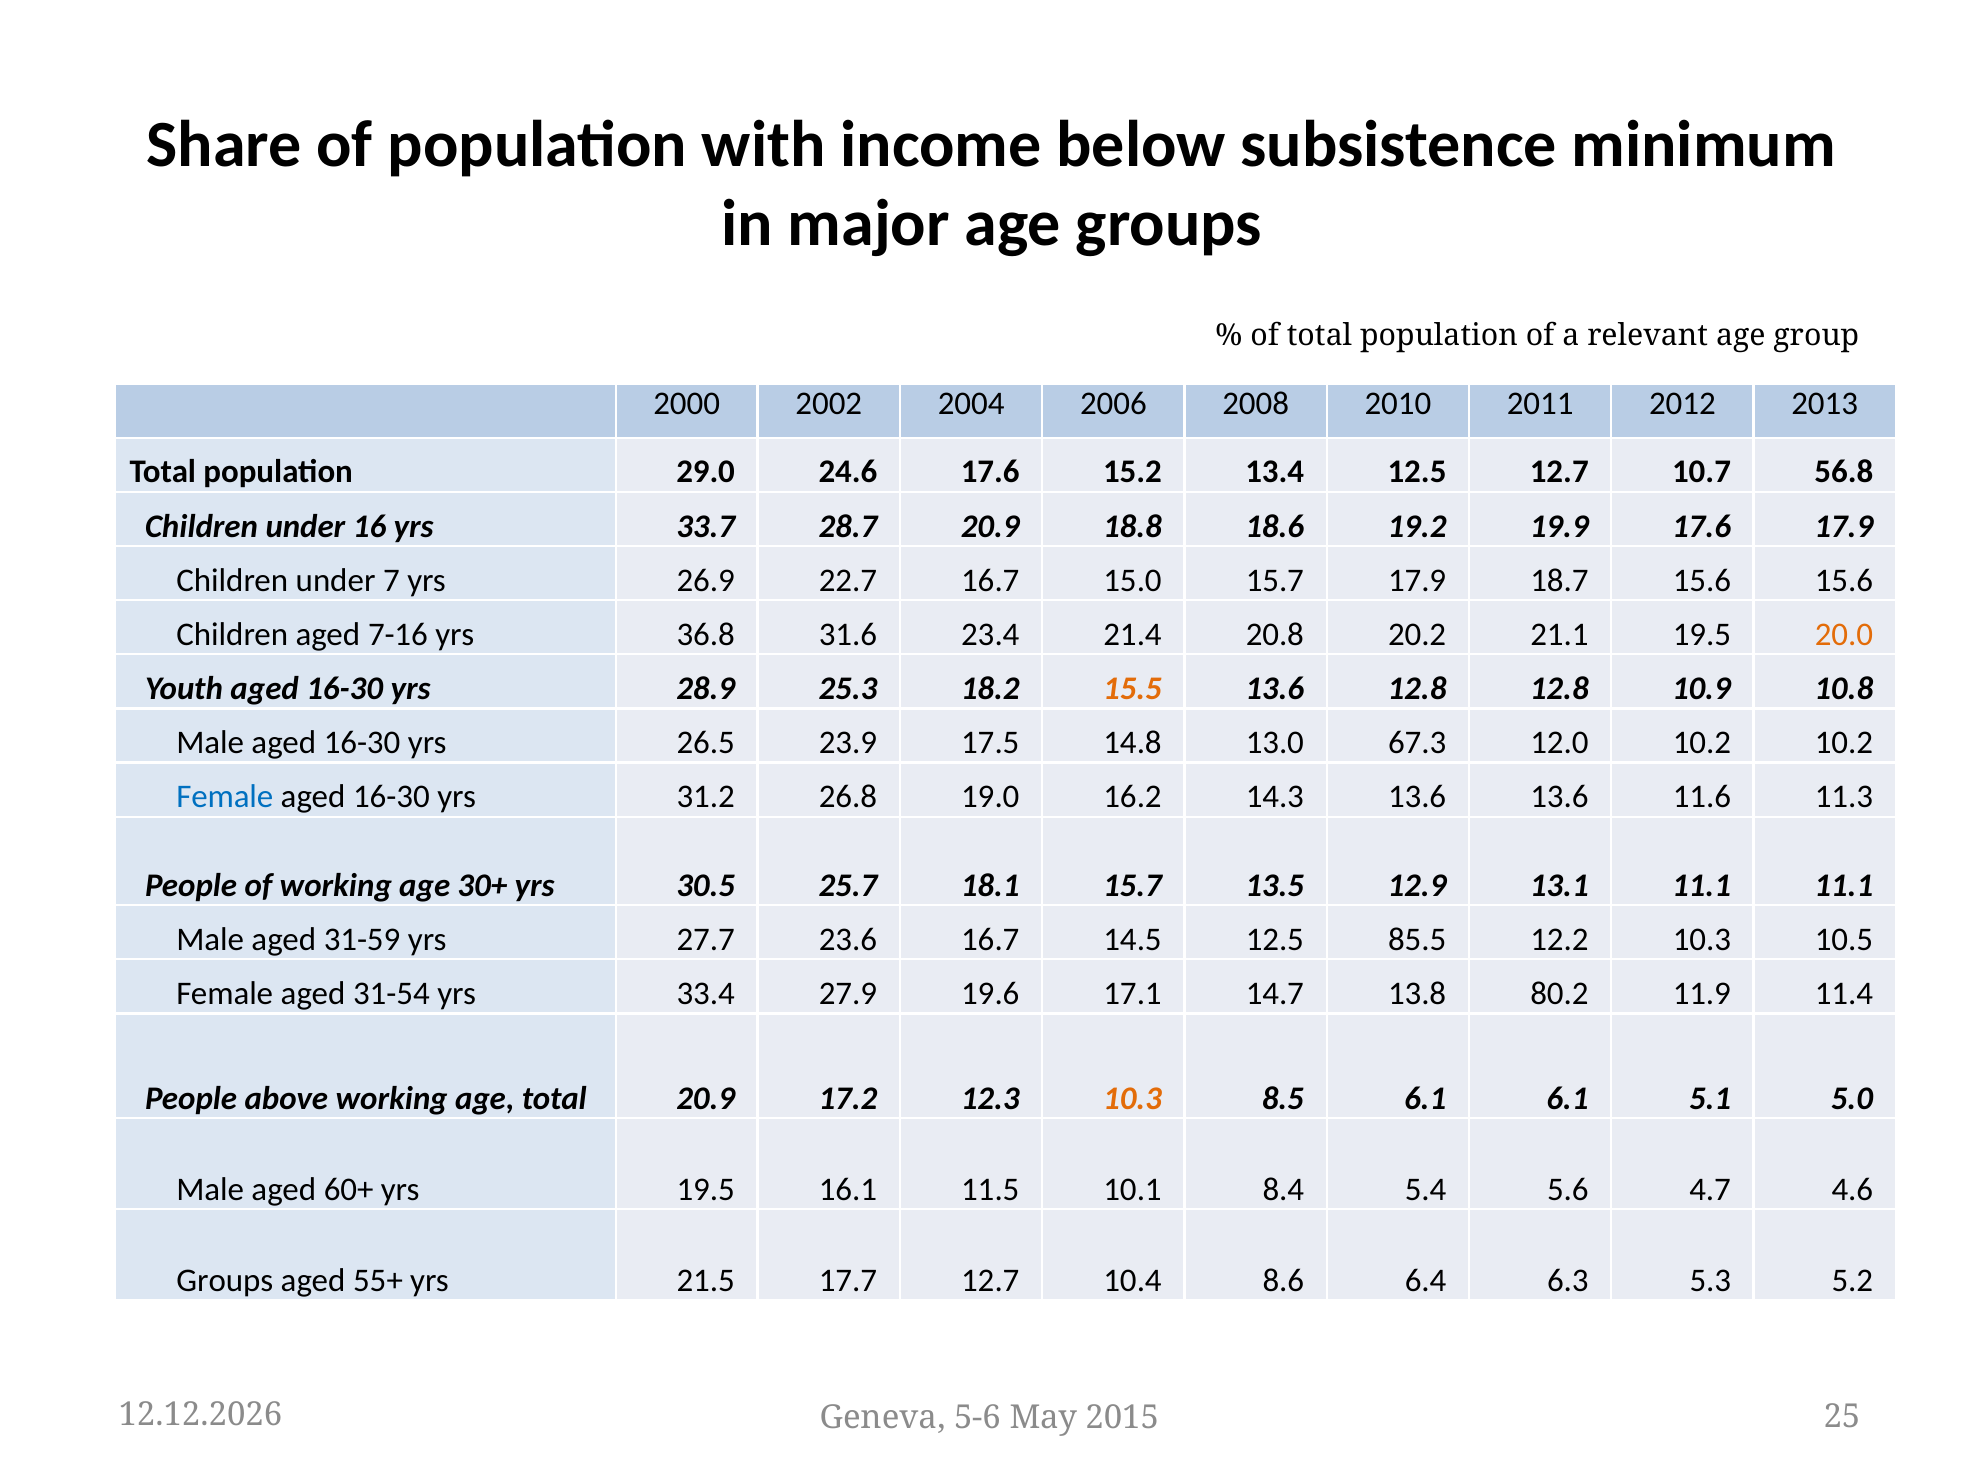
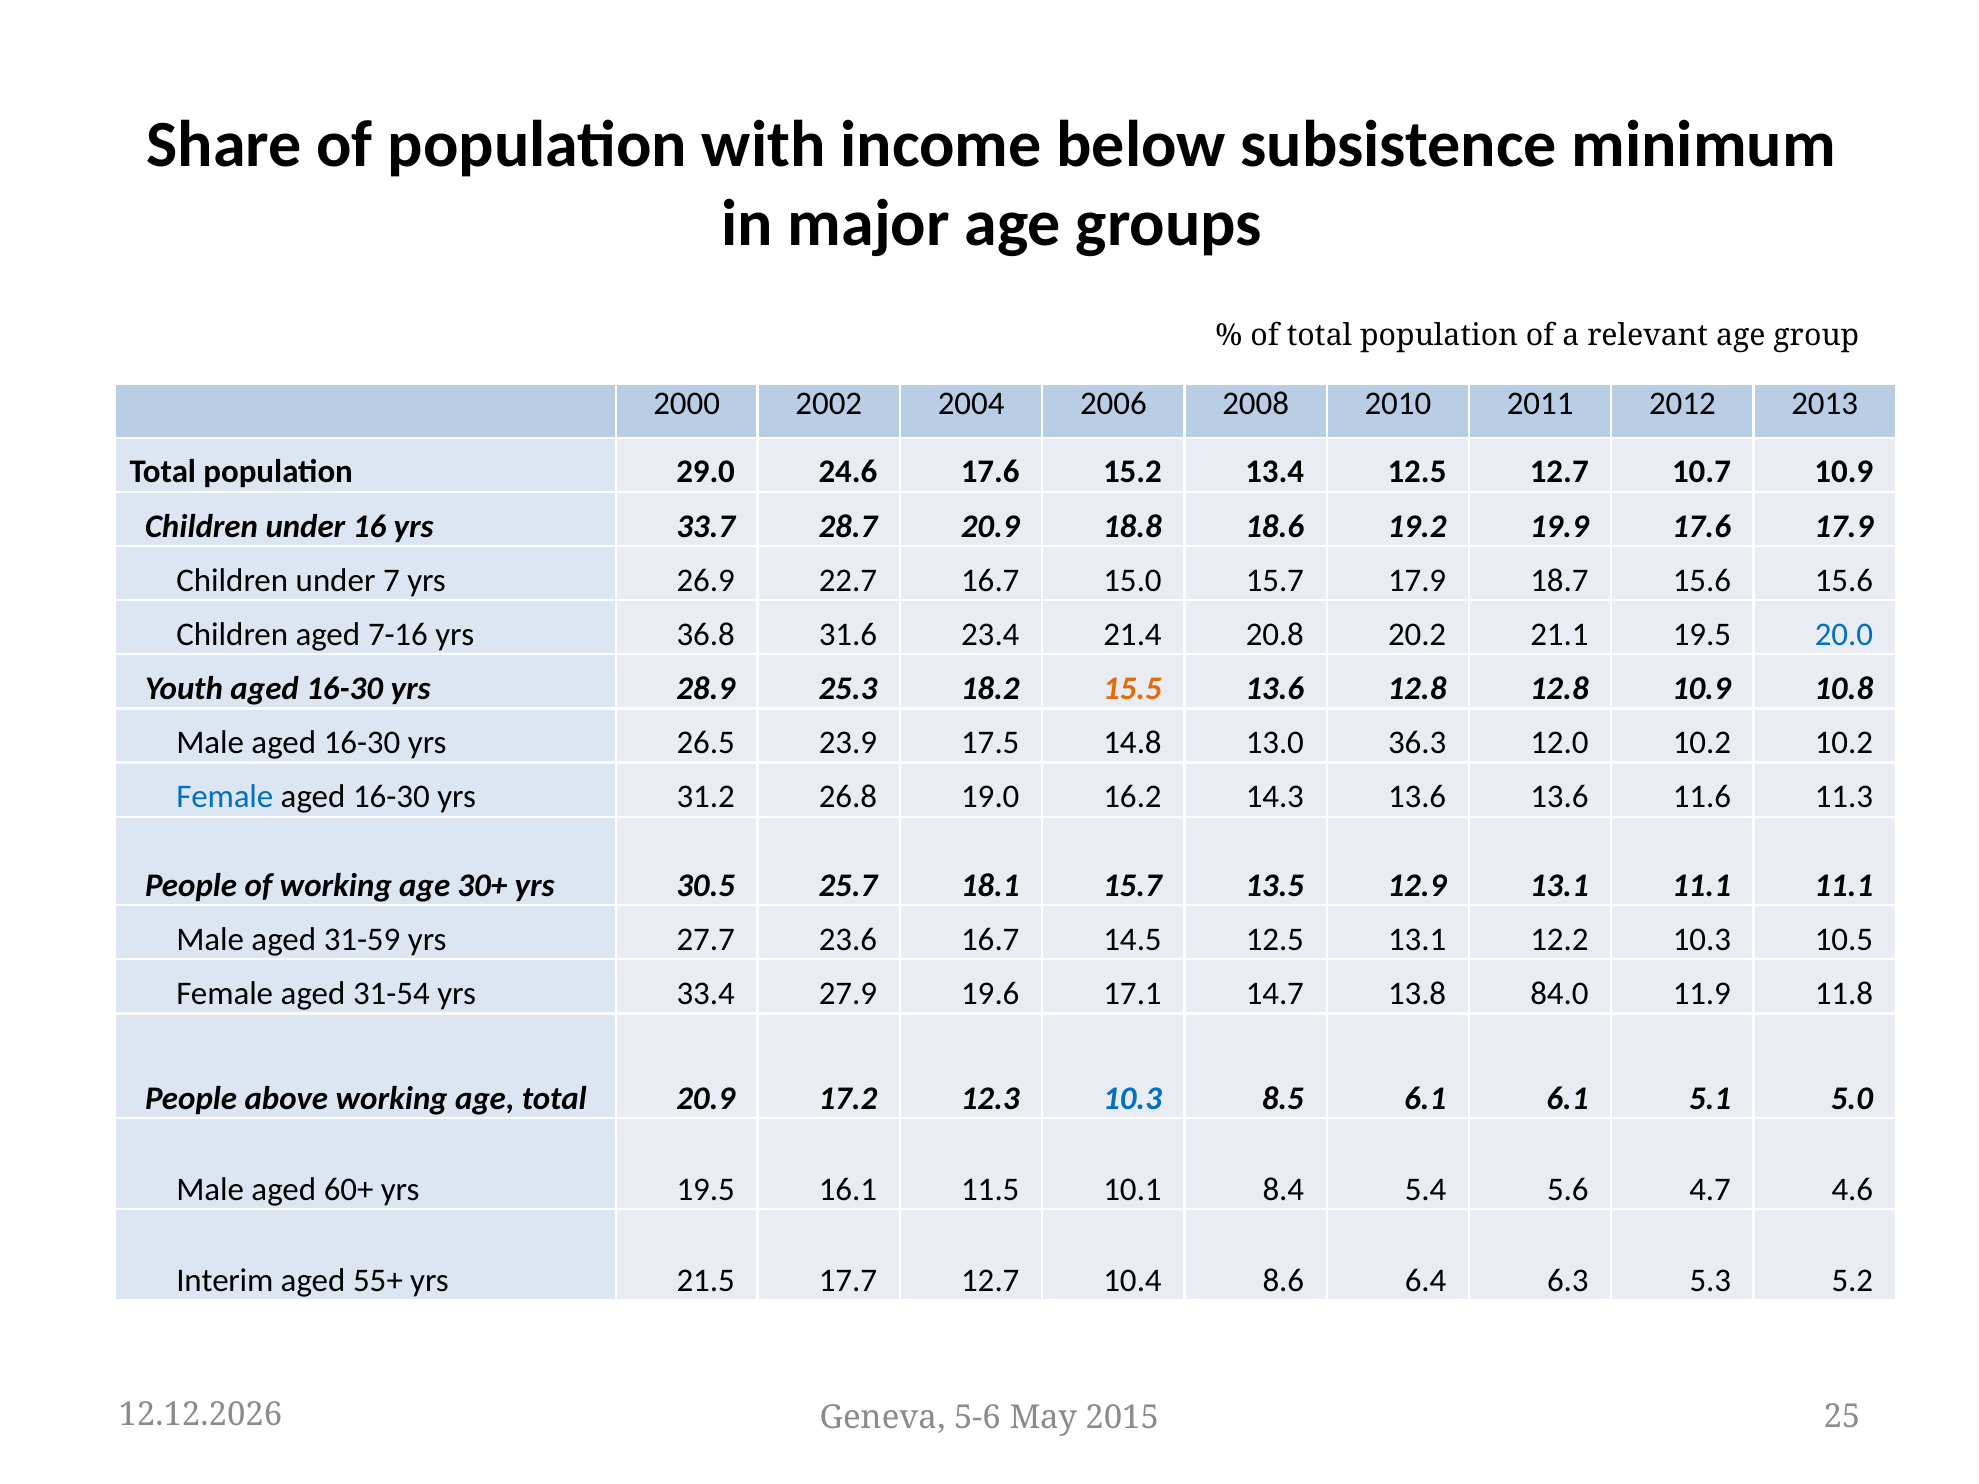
10.7 56.8: 56.8 -> 10.9
20.0 colour: orange -> blue
67.3: 67.3 -> 36.3
12.5 85.5: 85.5 -> 13.1
80.2: 80.2 -> 84.0
11.4: 11.4 -> 11.8
10.3 at (1133, 1098) colour: orange -> blue
Groups at (225, 1281): Groups -> Interim
